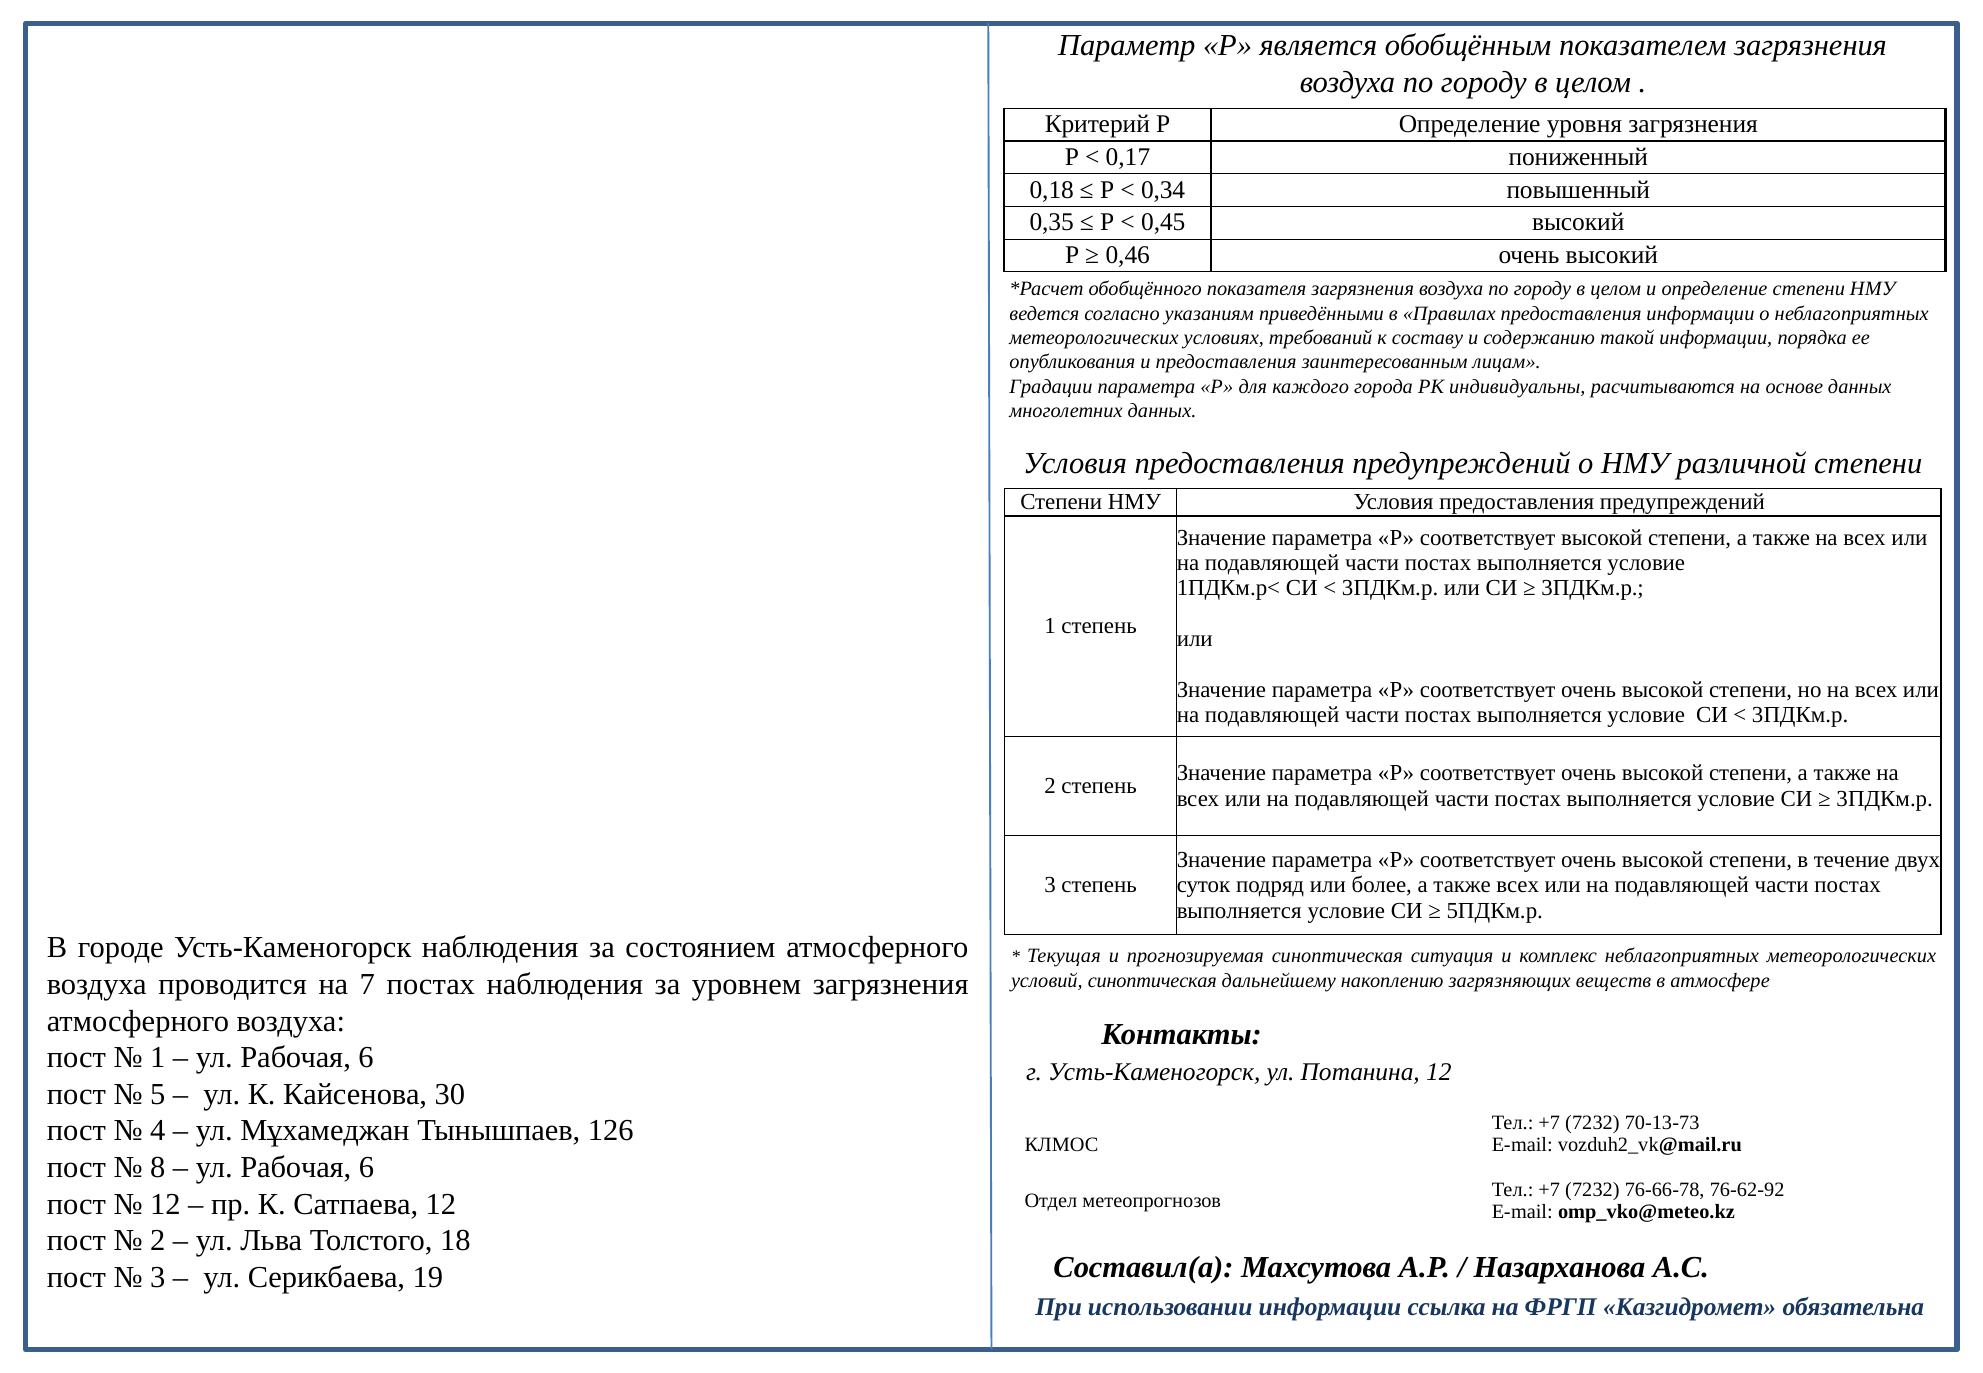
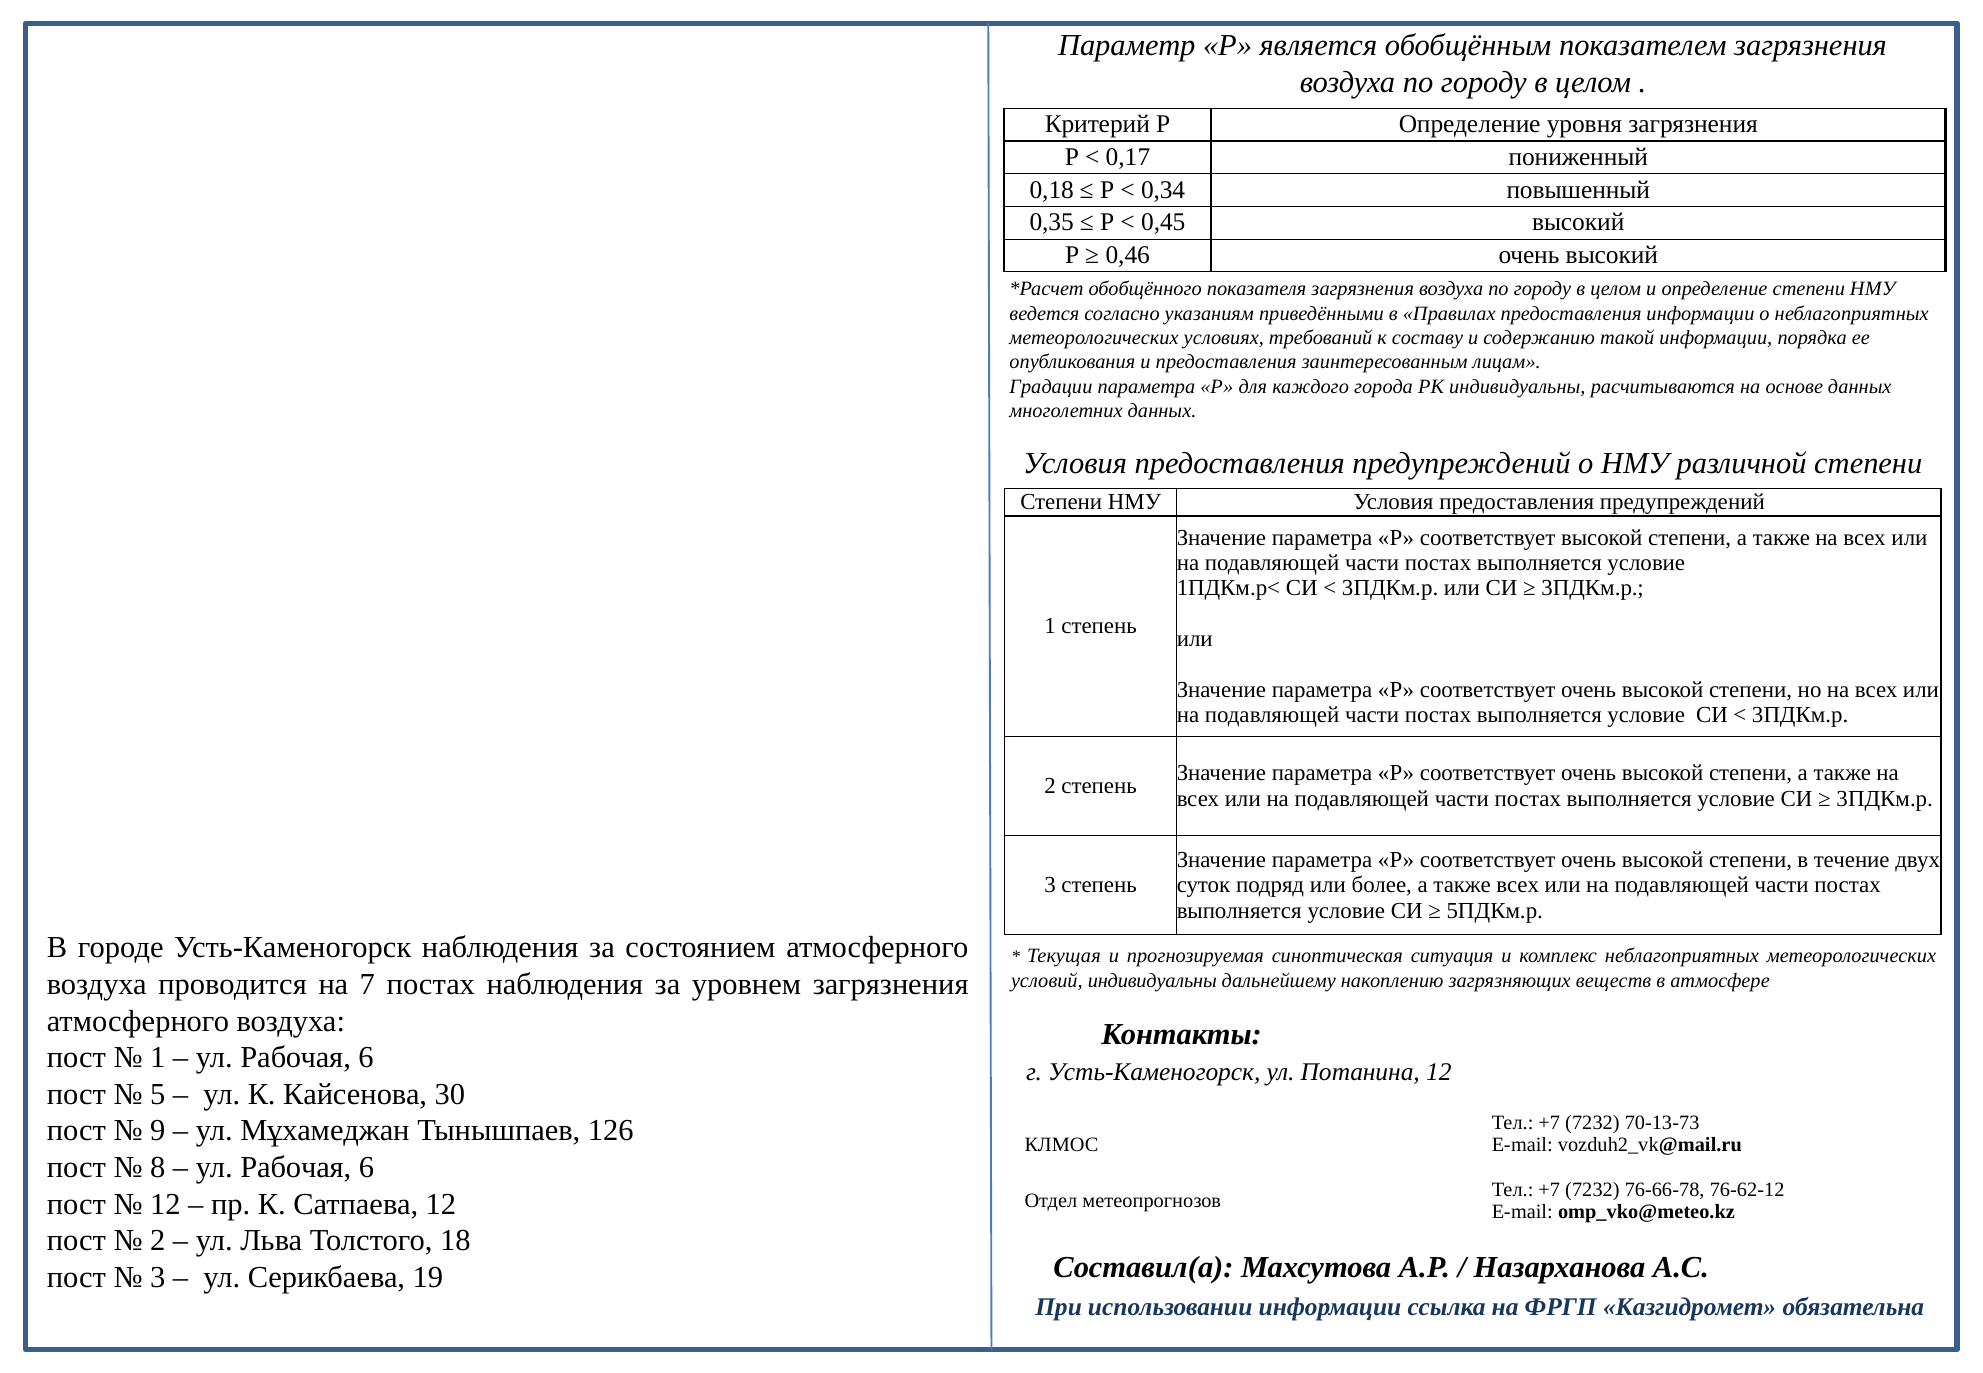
условий синоптическая: синоптическая -> индивидуальны
4: 4 -> 9
76-62-92: 76-62-92 -> 76-62-12
